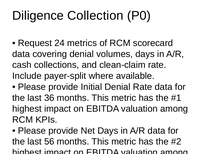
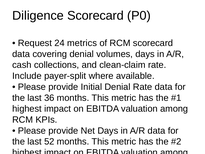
Diligence Collection: Collection -> Scorecard
56: 56 -> 52
